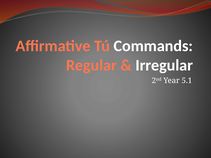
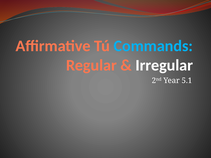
Commands colour: white -> light blue
